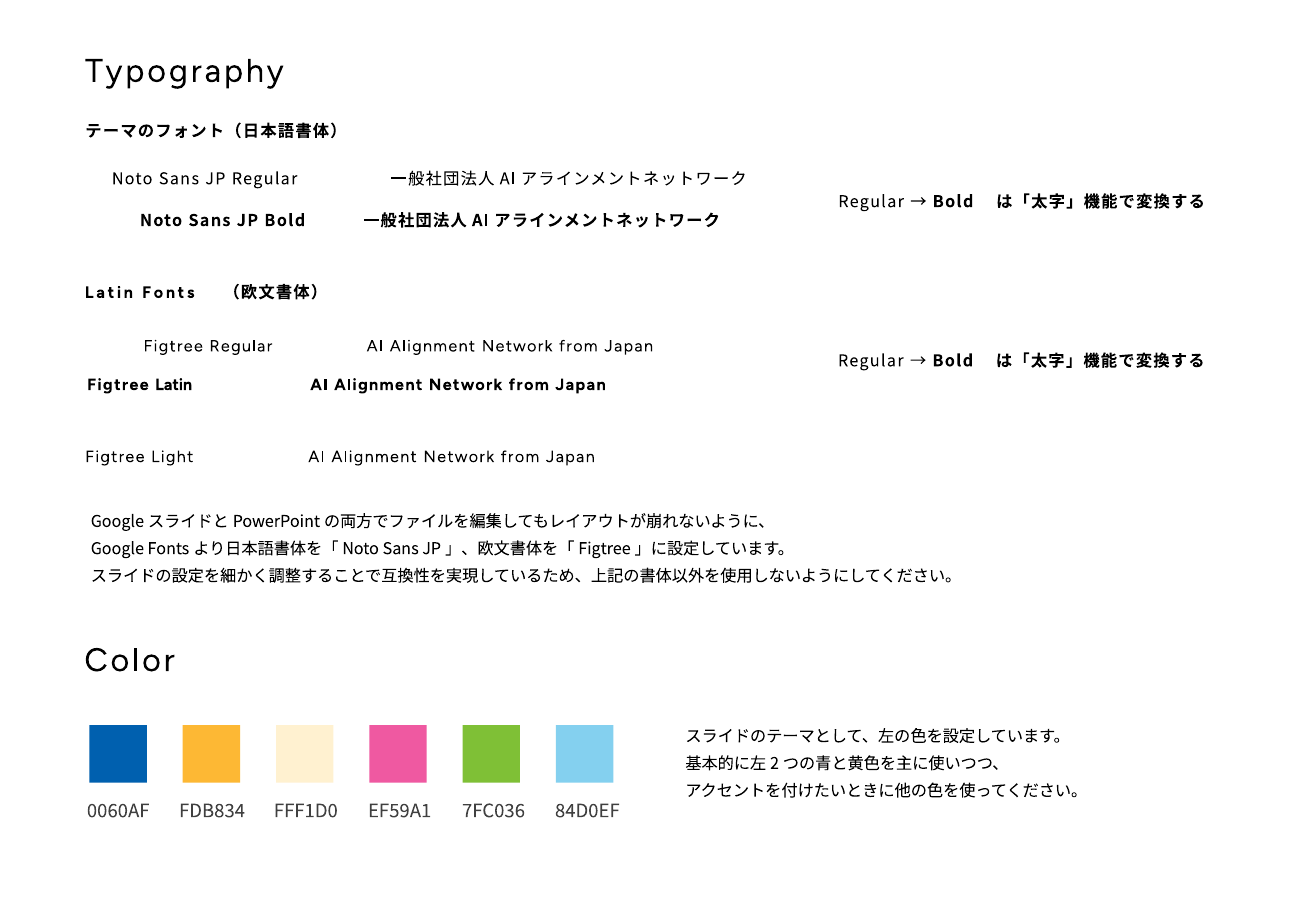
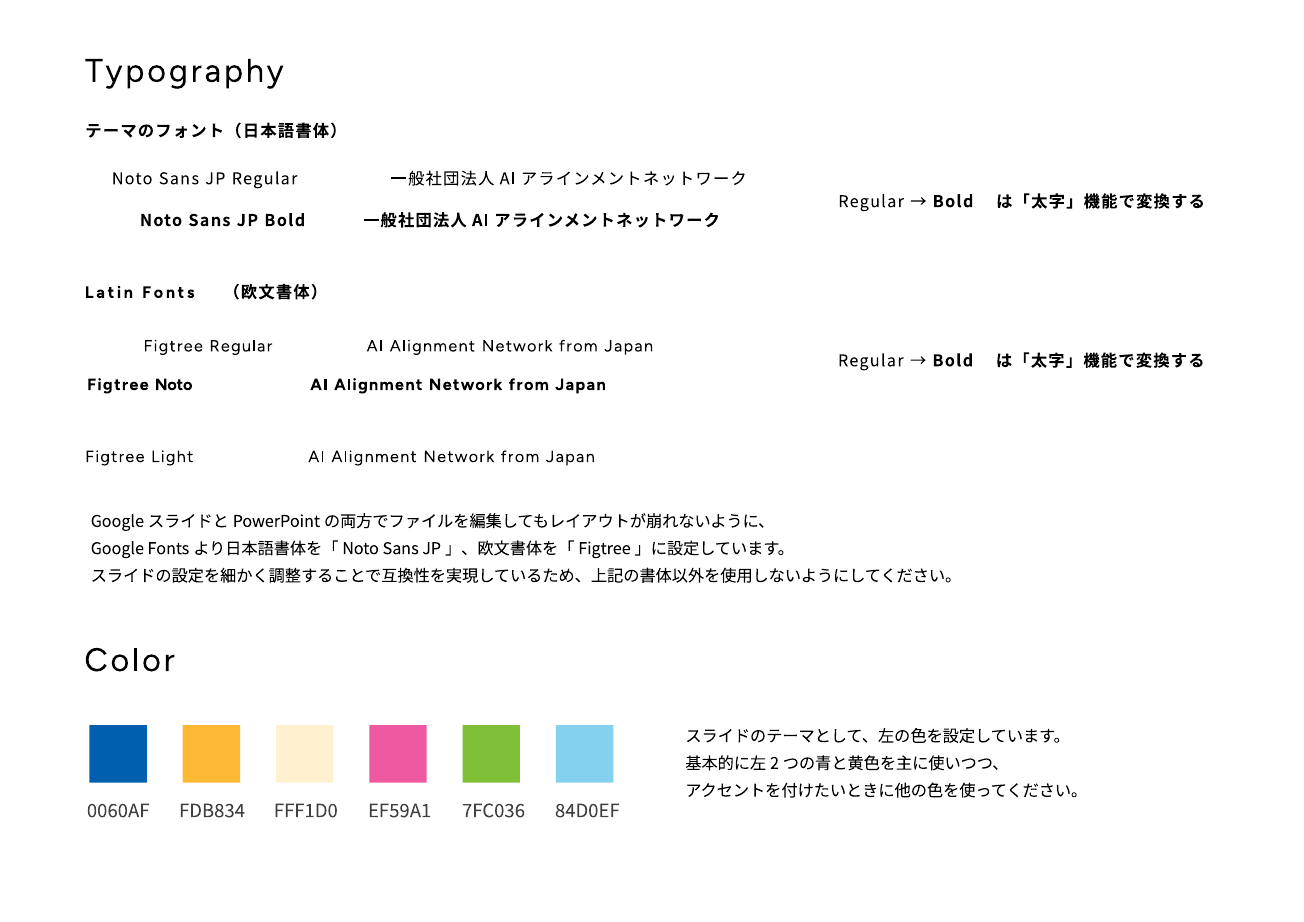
Figtree Latin: Latin -> Noto
